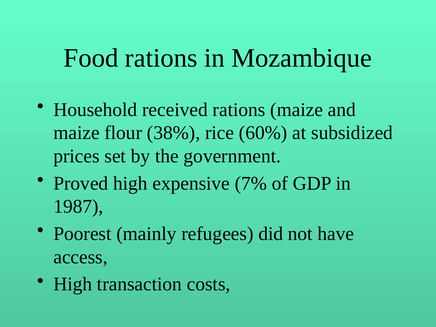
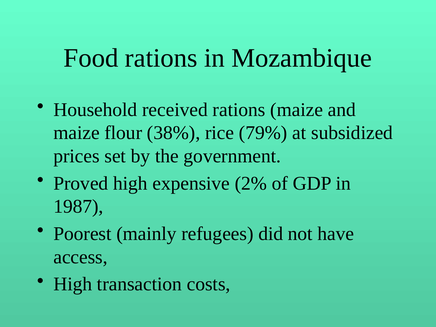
60%: 60% -> 79%
7%: 7% -> 2%
